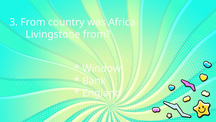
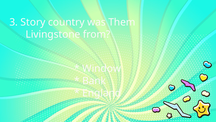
3 From: From -> Story
Africa: Africa -> Them
